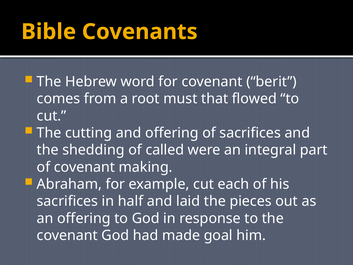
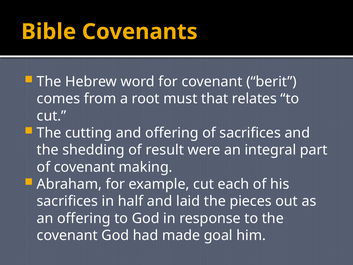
flowed: flowed -> relates
called: called -> result
